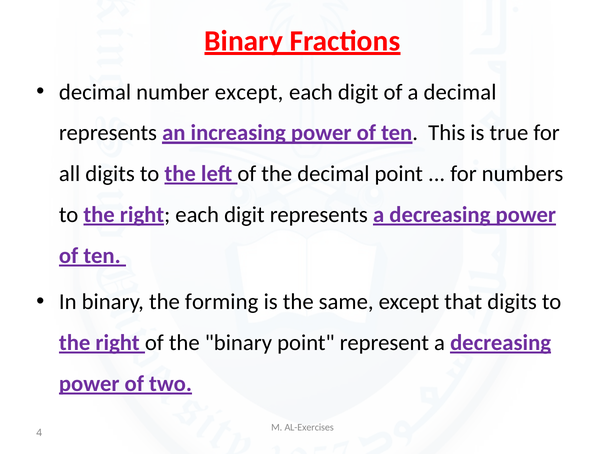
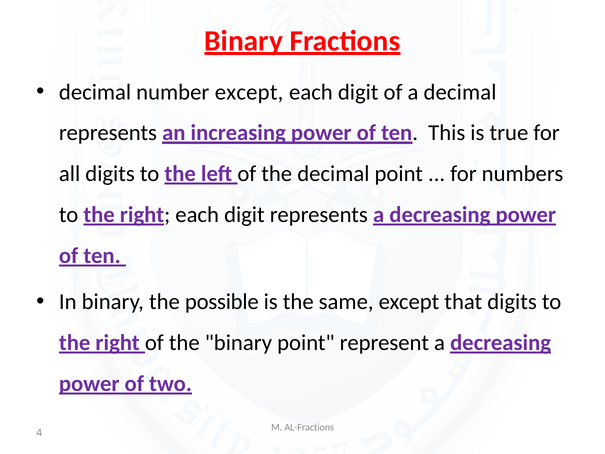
forming: forming -> possible
AL-Exercises: AL-Exercises -> AL-Fractions
